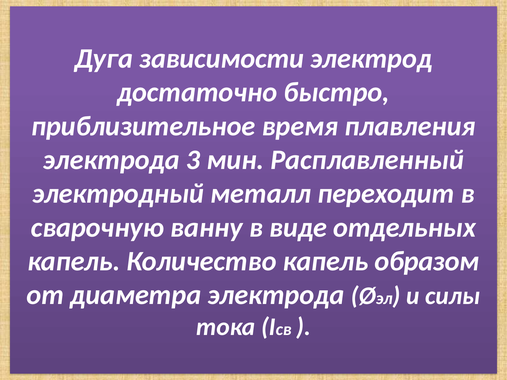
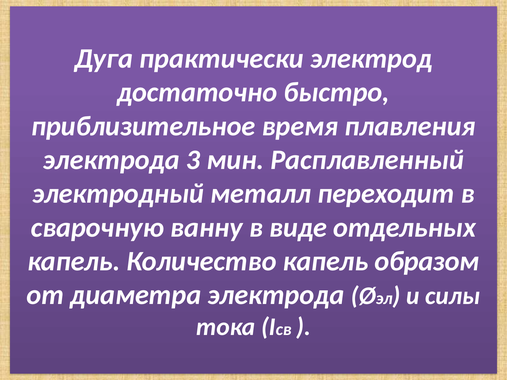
зависимости: зависимости -> практически
